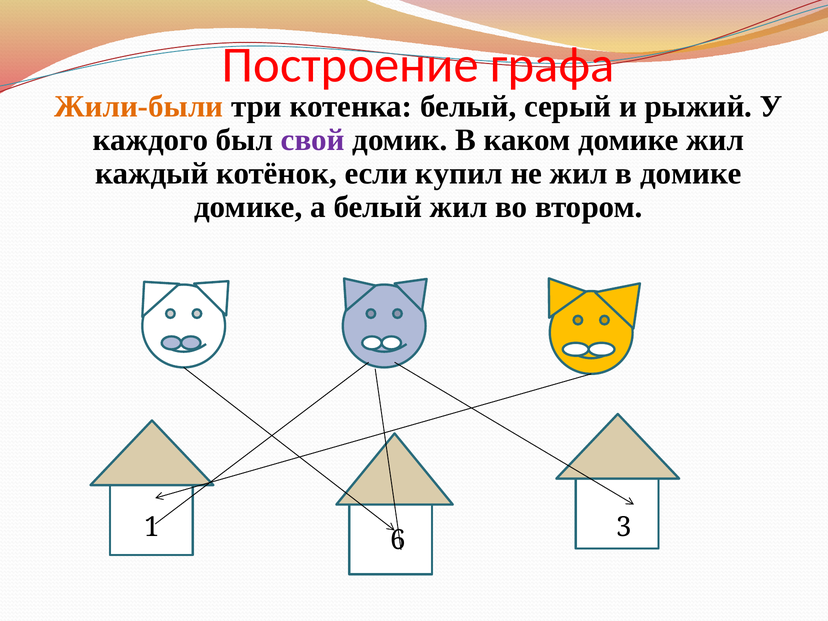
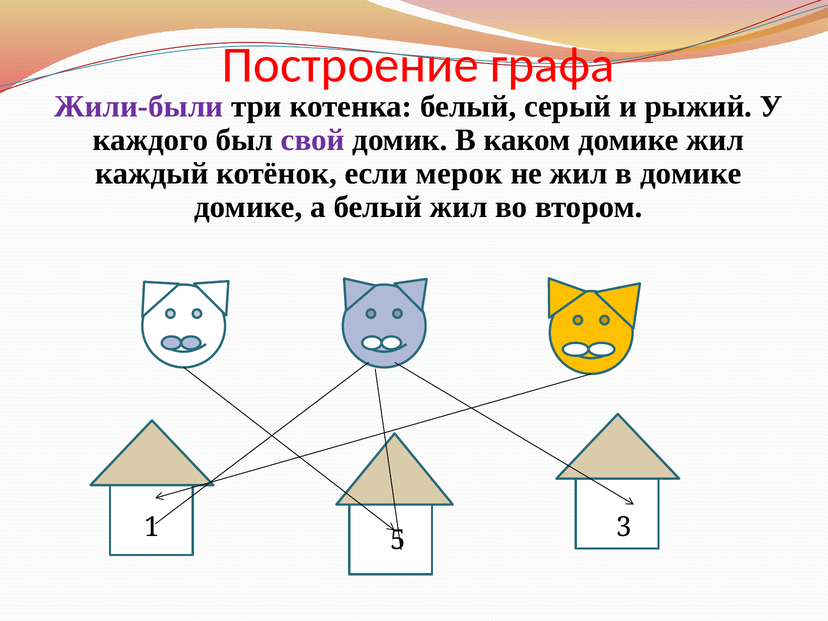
Жили-были colour: orange -> purple
купил: купил -> мерок
6: 6 -> 5
